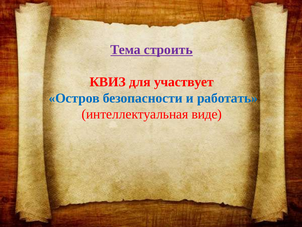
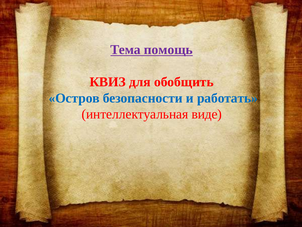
строить: строить -> помощь
участвует: участвует -> обобщить
